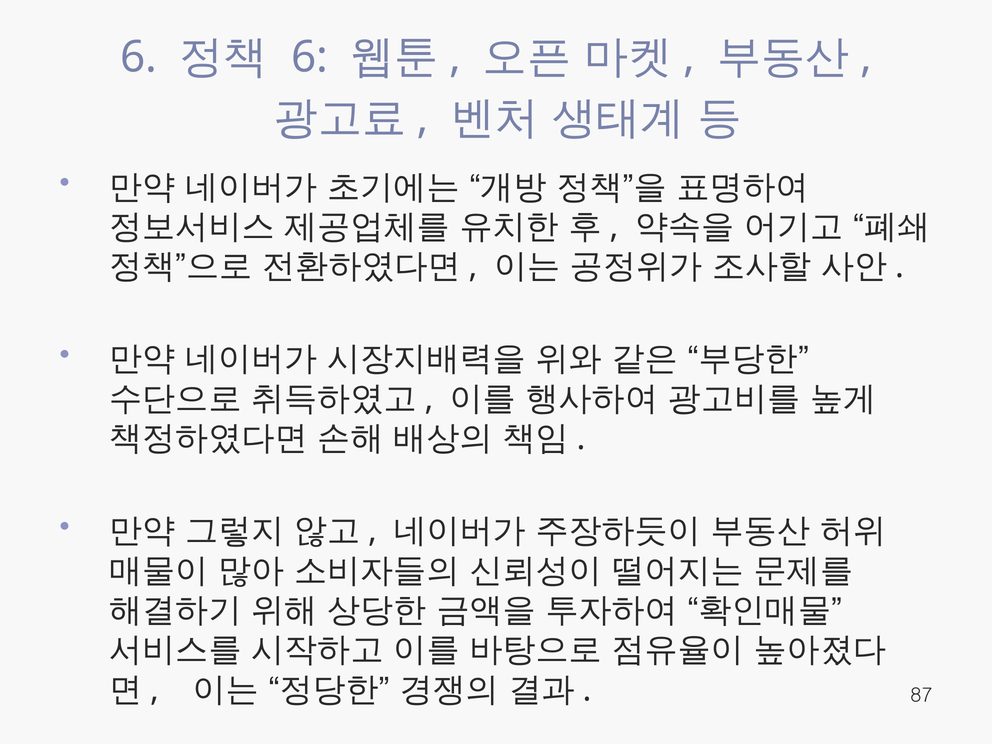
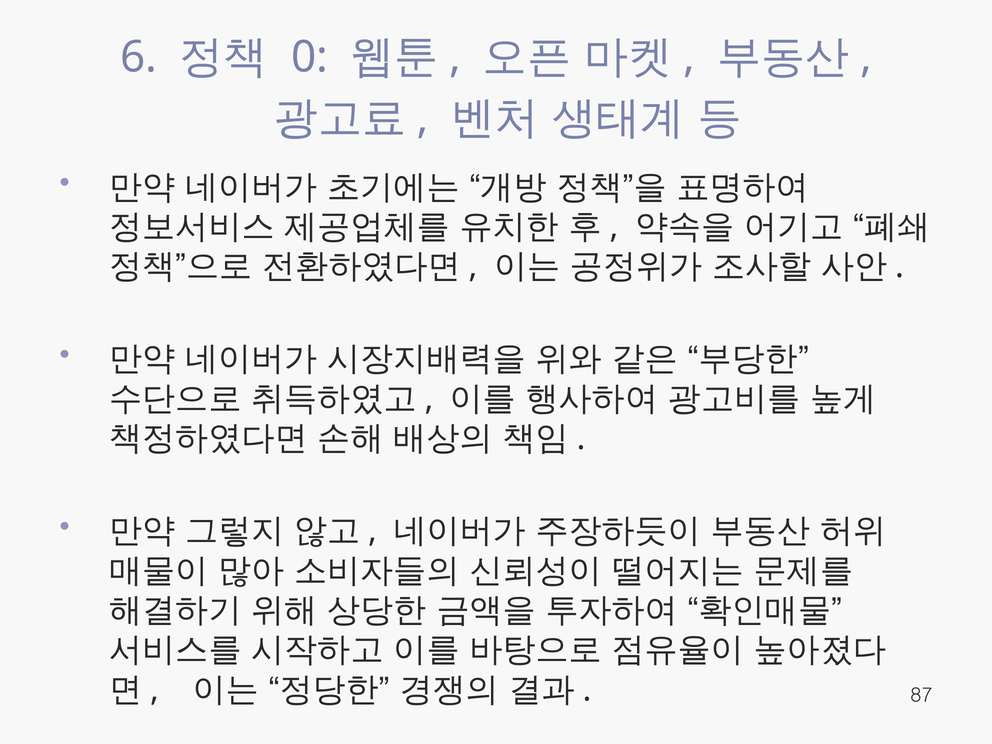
6 at (310, 57): 6 -> 0
